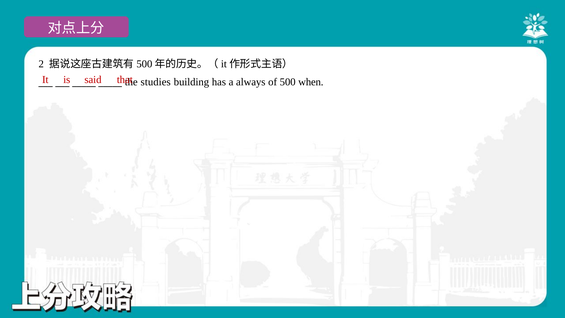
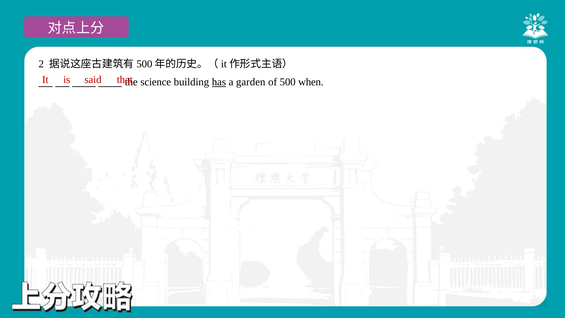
studies: studies -> science
has underline: none -> present
always: always -> garden
